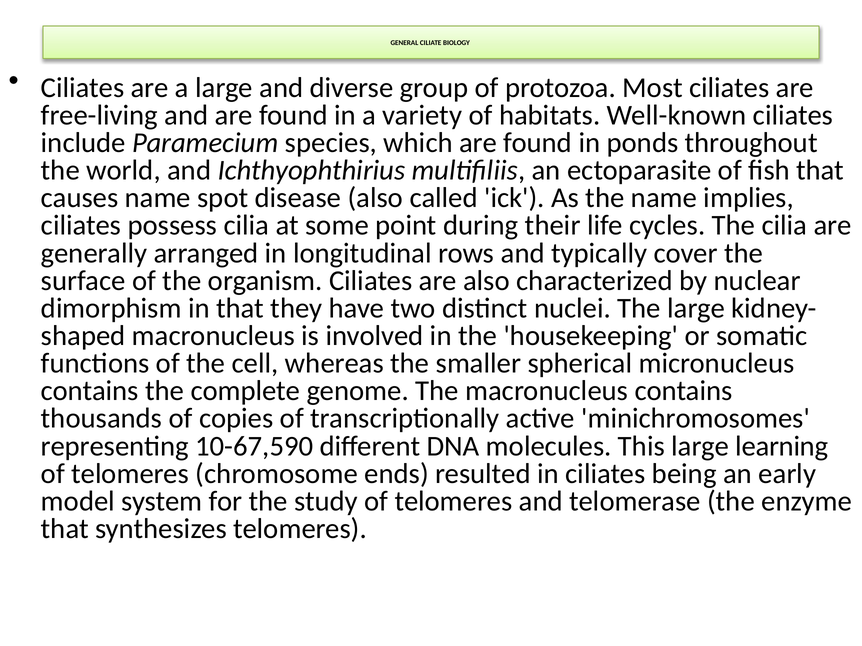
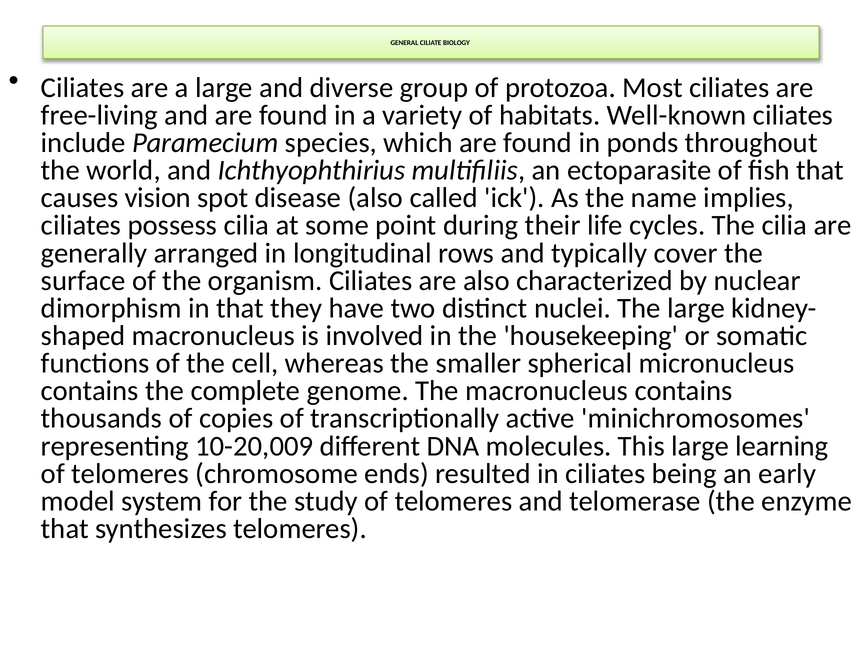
causes name: name -> vision
10-67,590: 10-67,590 -> 10-20,009
